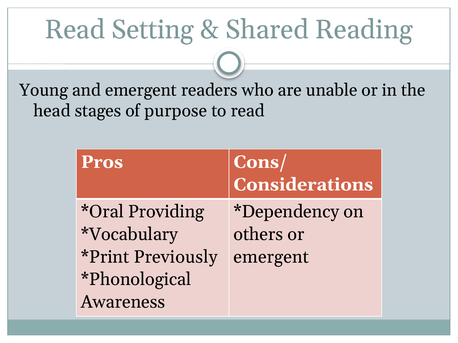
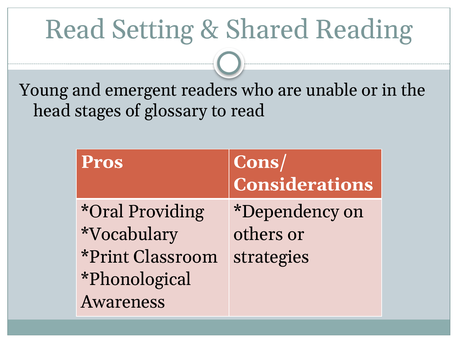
purpose: purpose -> glossary
Previously: Previously -> Classroom
emergent at (271, 257): emergent -> strategies
